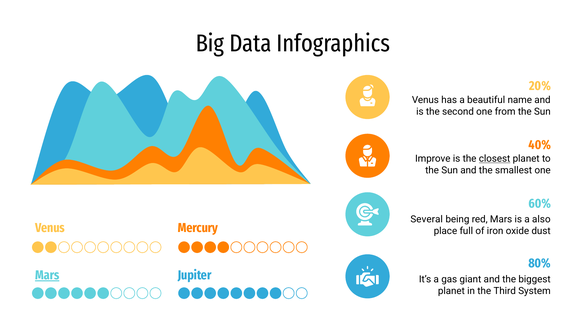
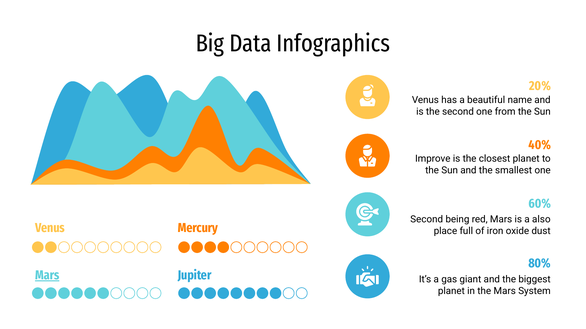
closest underline: present -> none
Several at (427, 220): Several -> Second
the Third: Third -> Mars
